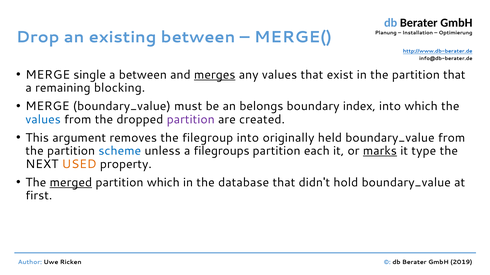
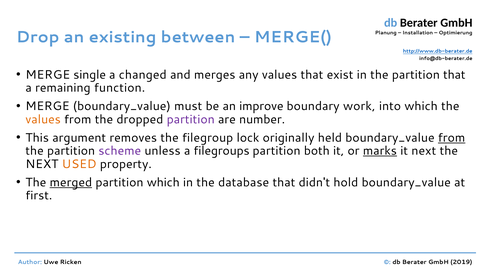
a between: between -> changed
merges underline: present -> none
blocking: blocking -> function
belongs: belongs -> improve
index: index -> work
values at (43, 120) colour: blue -> orange
created: created -> number
filegroup into: into -> lock
from at (452, 138) underline: none -> present
scheme colour: blue -> purple
each: each -> both
it type: type -> next
